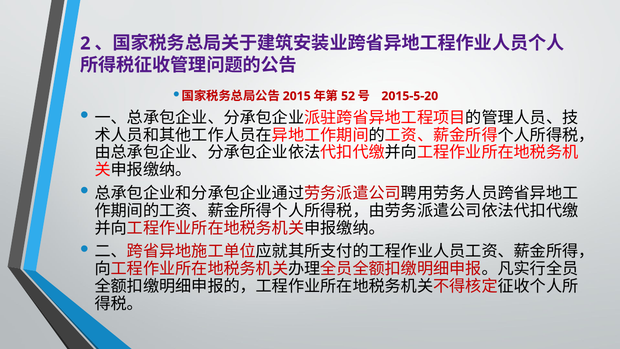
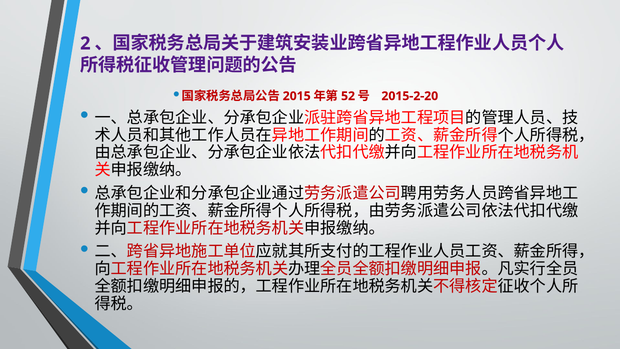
2015-5-20: 2015-5-20 -> 2015-2-20
